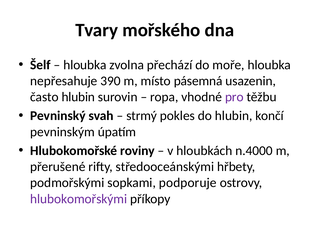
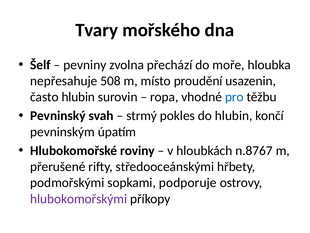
hloubka at (85, 65): hloubka -> pevniny
390: 390 -> 508
pásemná: pásemná -> proudění
pro colour: purple -> blue
n.4000: n.4000 -> n.8767
